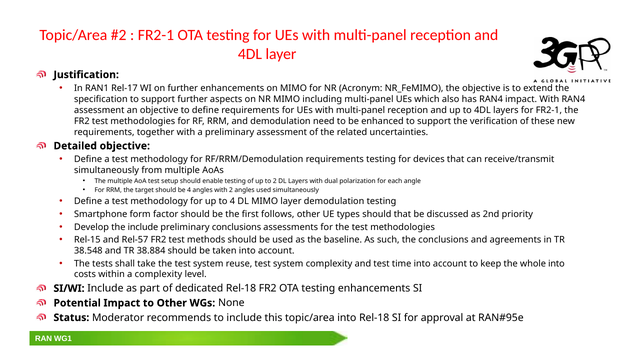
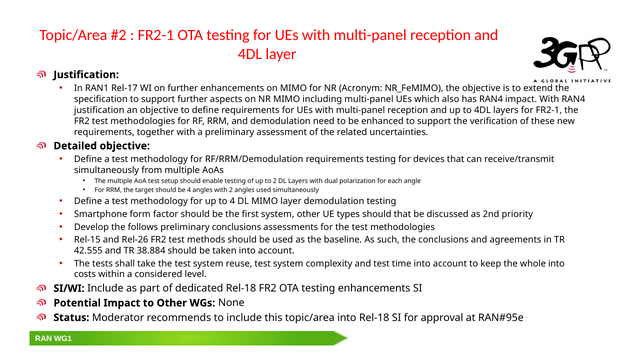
assessment at (99, 110): assessment -> justification
first follows: follows -> system
the include: include -> follows
Rel-57: Rel-57 -> Rel-26
38.548: 38.548 -> 42.555
a complexity: complexity -> considered
